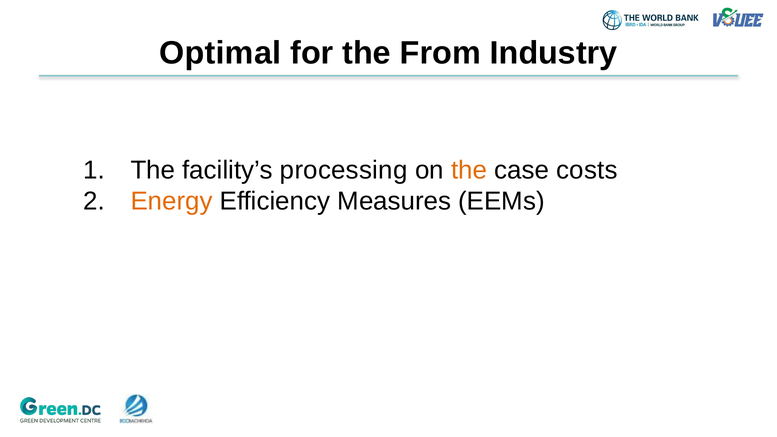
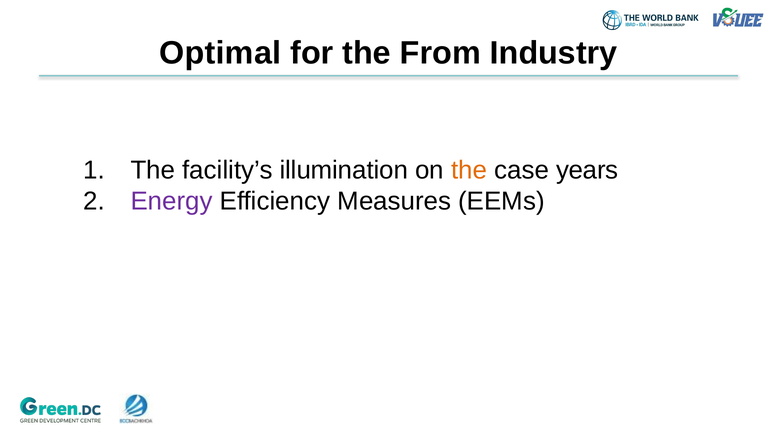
processing: processing -> illumination
costs: costs -> years
Energy colour: orange -> purple
